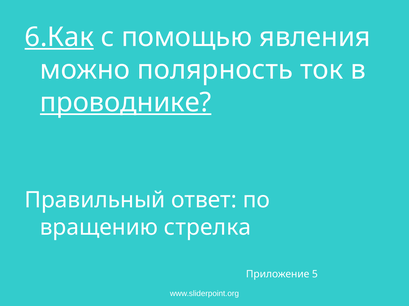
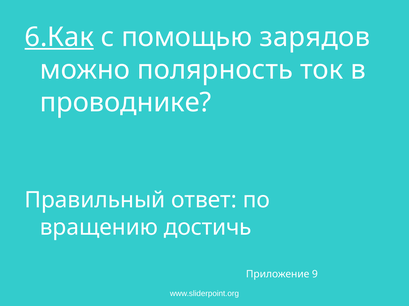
явления: явления -> зарядов
проводнике underline: present -> none
стрелка: стрелка -> достичь
5: 5 -> 9
